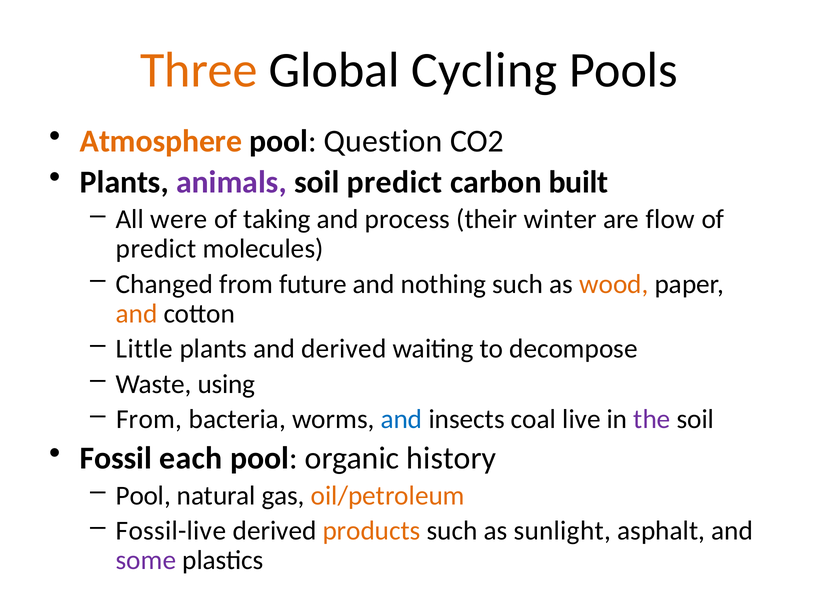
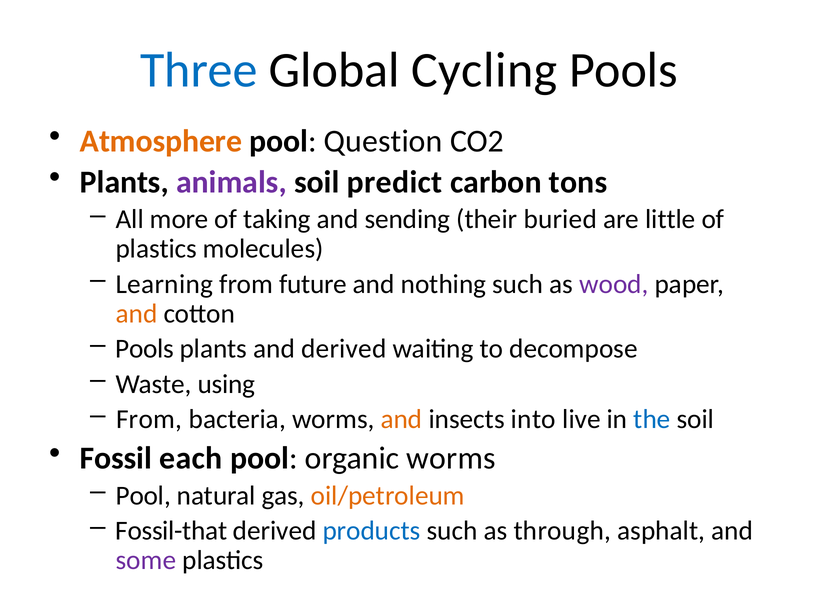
Three colour: orange -> blue
built: built -> tons
were: were -> more
process: process -> sending
winter: winter -> buried
flow: flow -> little
predict at (156, 248): predict -> plastics
Changed: Changed -> Learning
wood colour: orange -> purple
Little at (144, 348): Little -> Pools
and at (401, 419) colour: blue -> orange
coal: coal -> into
the colour: purple -> blue
organic history: history -> worms
Fossil-live: Fossil-live -> Fossil-that
products colour: orange -> blue
sunlight: sunlight -> through
